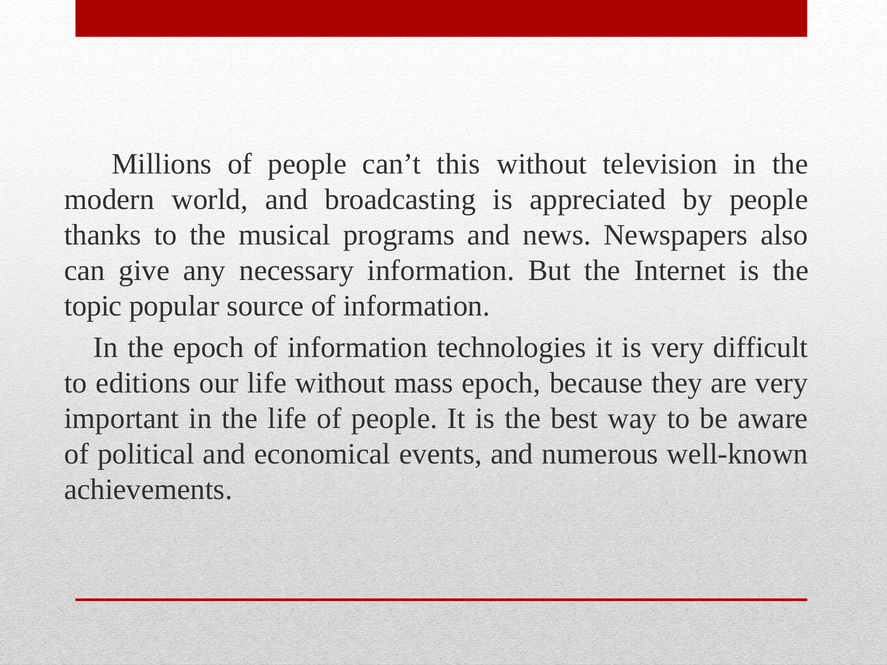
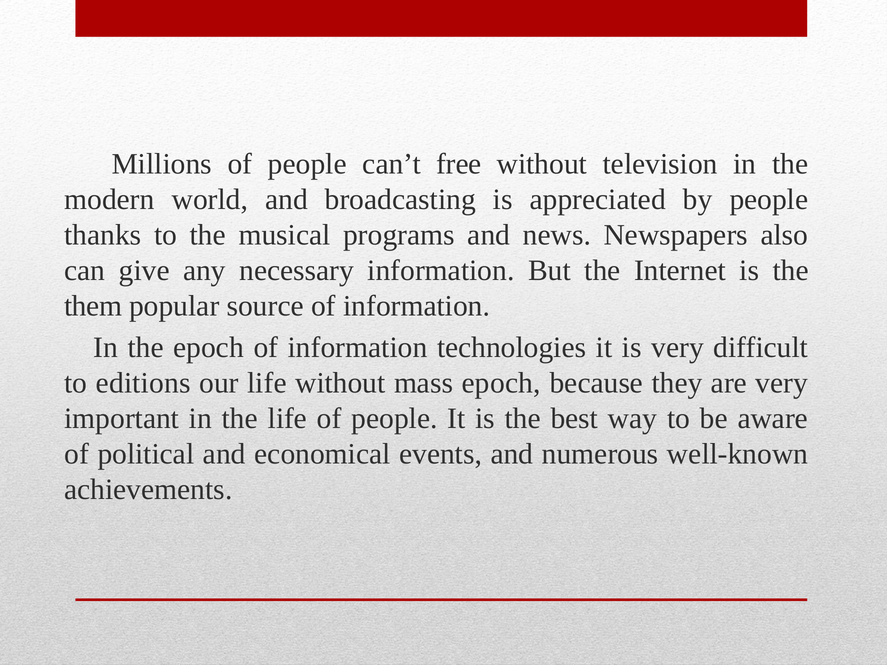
this: this -> free
topic: topic -> them
